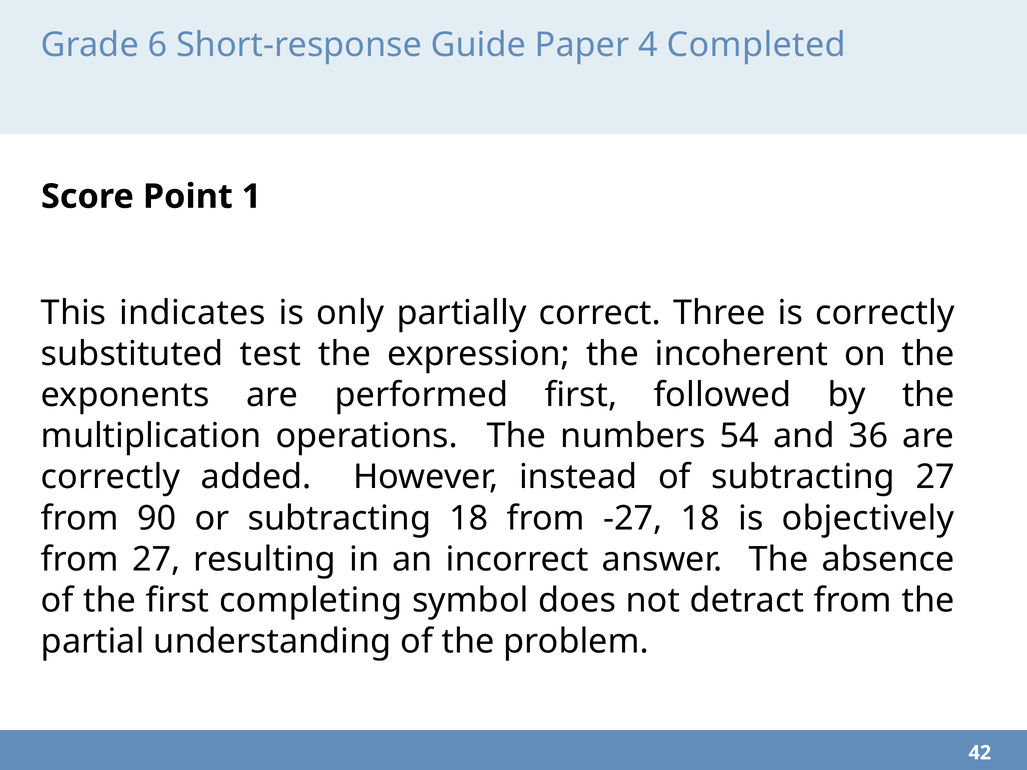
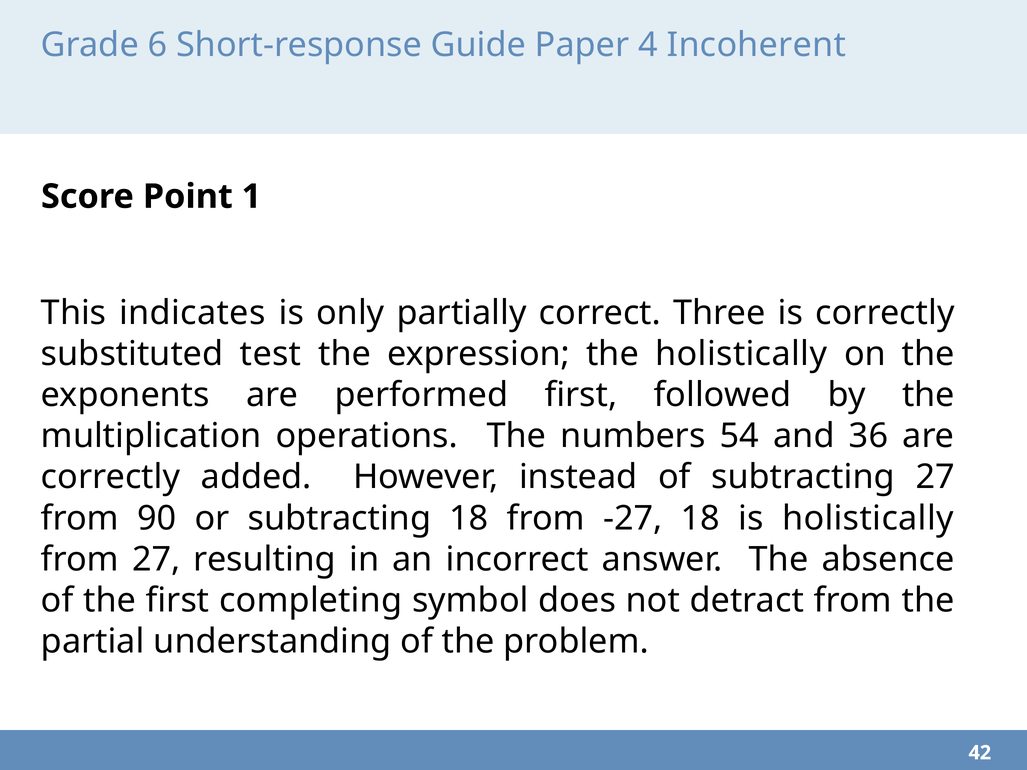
Completed: Completed -> Incoherent
the incoherent: incoherent -> holistically
is objectively: objectively -> holistically
